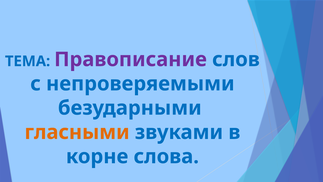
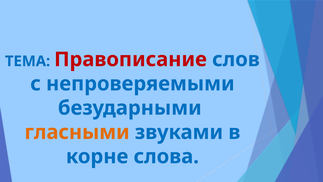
Правописание colour: purple -> red
